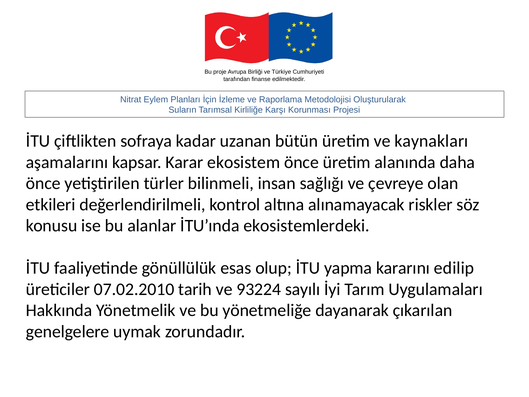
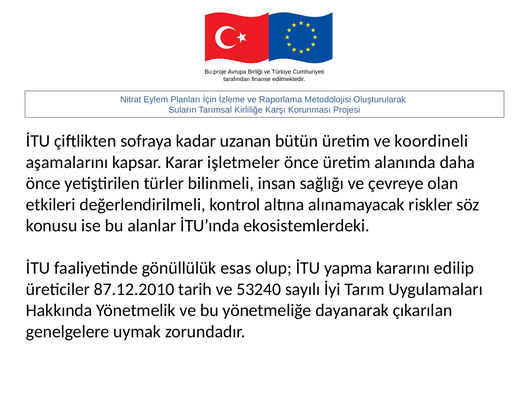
kaynakları: kaynakları -> koordineli
ekosistem: ekosistem -> işletmeler
07.02.2010: 07.02.2010 -> 87.12.2010
93224: 93224 -> 53240
